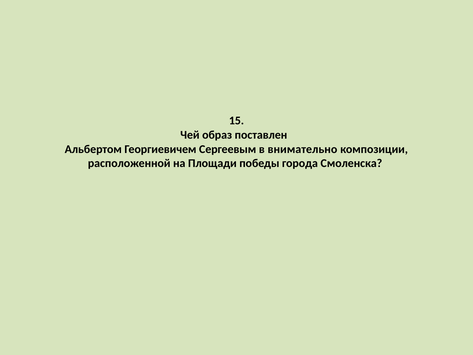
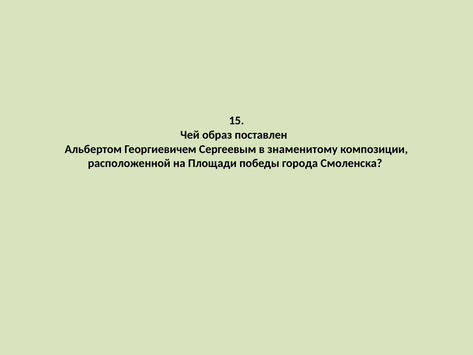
внимательно: внимательно -> знаменитому
